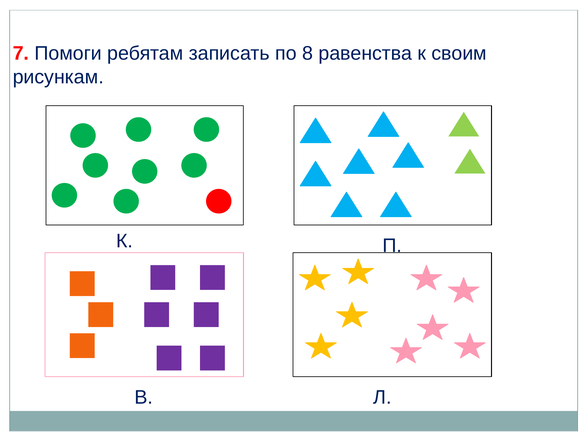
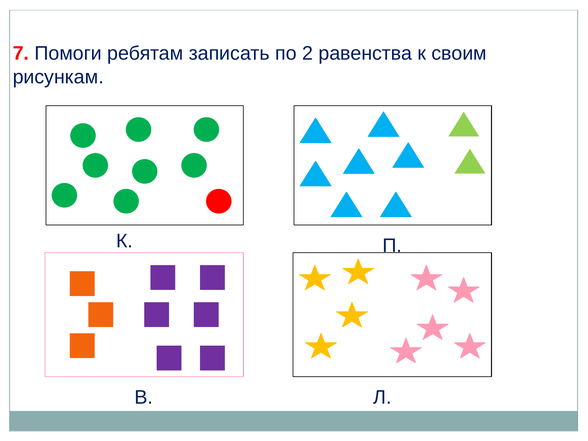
8: 8 -> 2
